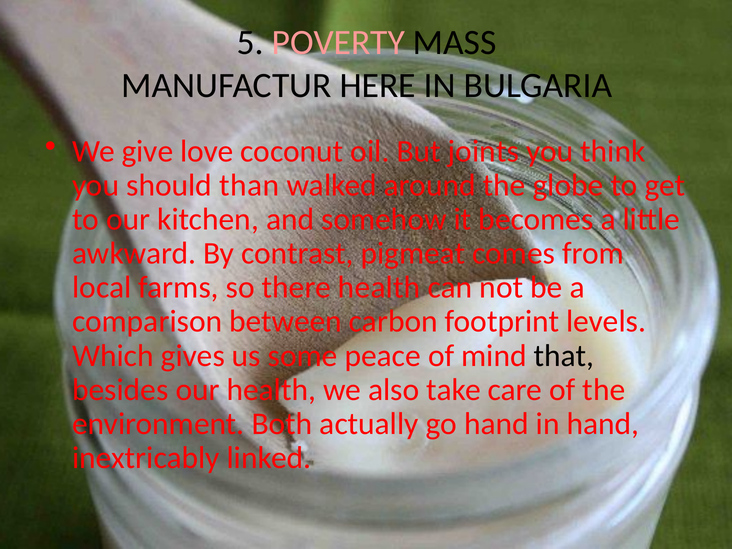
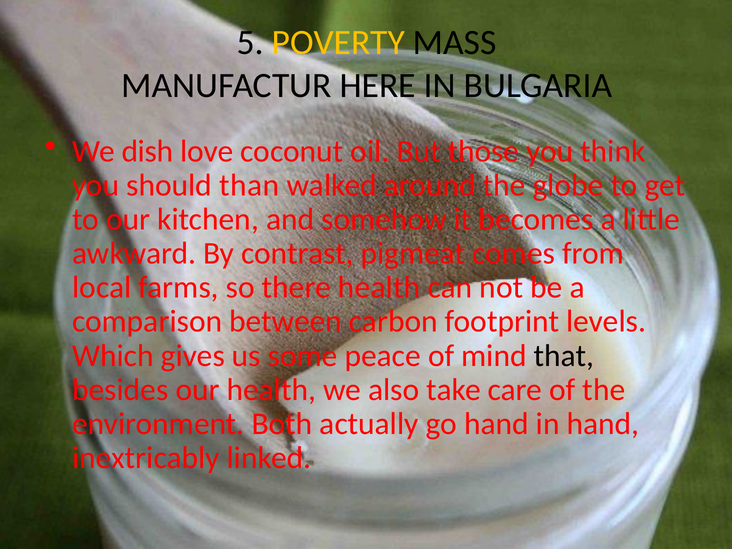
POVERTY colour: pink -> yellow
give: give -> dish
joints: joints -> those
